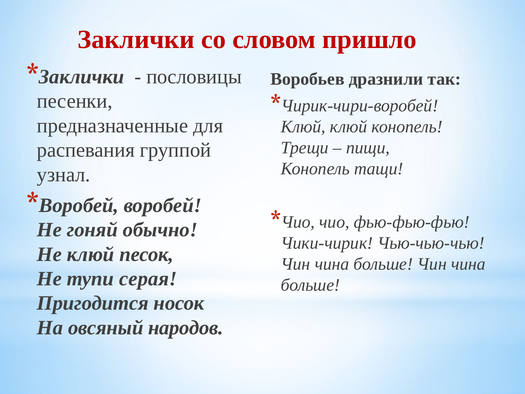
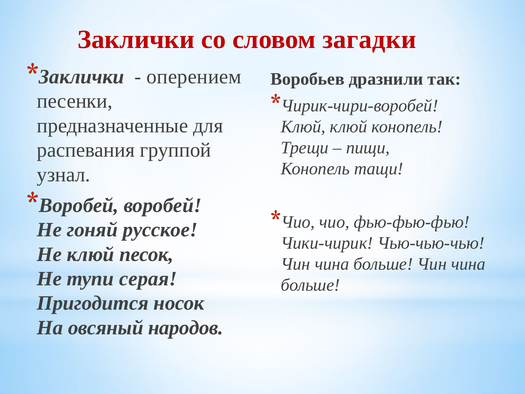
пришло: пришло -> загадки
пословицы: пословицы -> оперением
обычно: обычно -> русское
